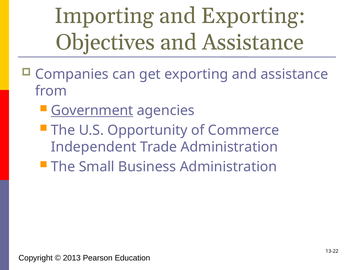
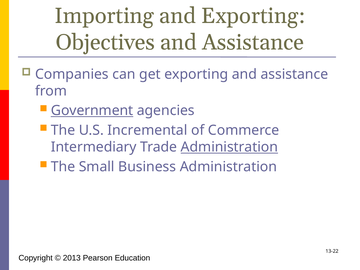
Opportunity: Opportunity -> Incremental
Independent: Independent -> Intermediary
Administration at (229, 147) underline: none -> present
